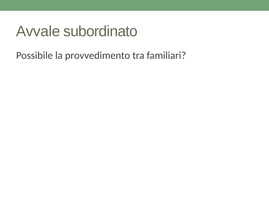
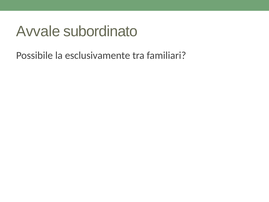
provvedimento: provvedimento -> esclusivamente
